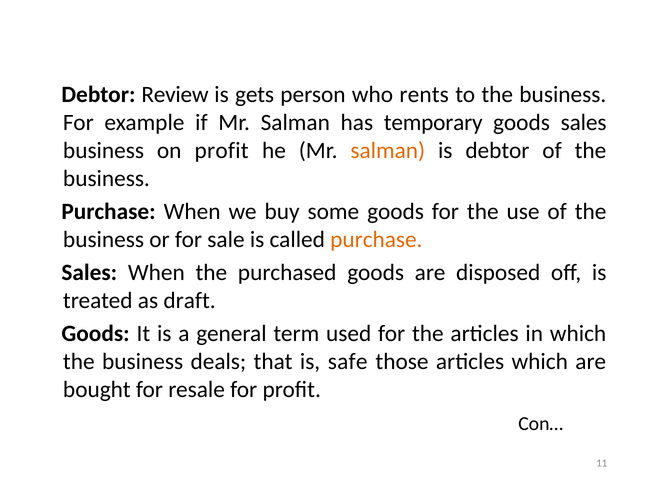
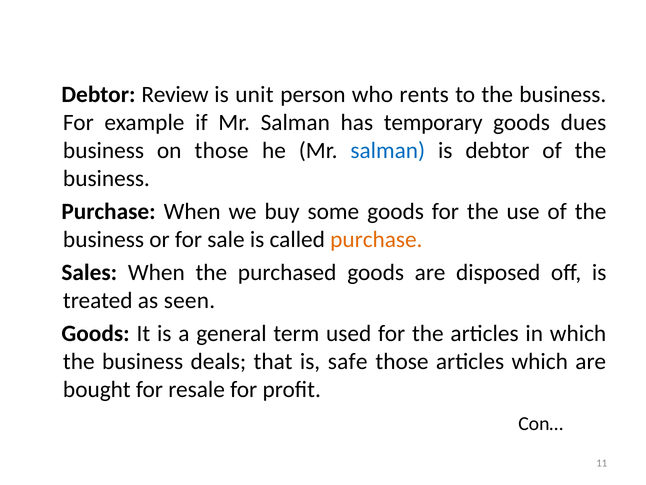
gets: gets -> unit
goods sales: sales -> dues
on profit: profit -> those
salman at (388, 150) colour: orange -> blue
draft: draft -> seen
